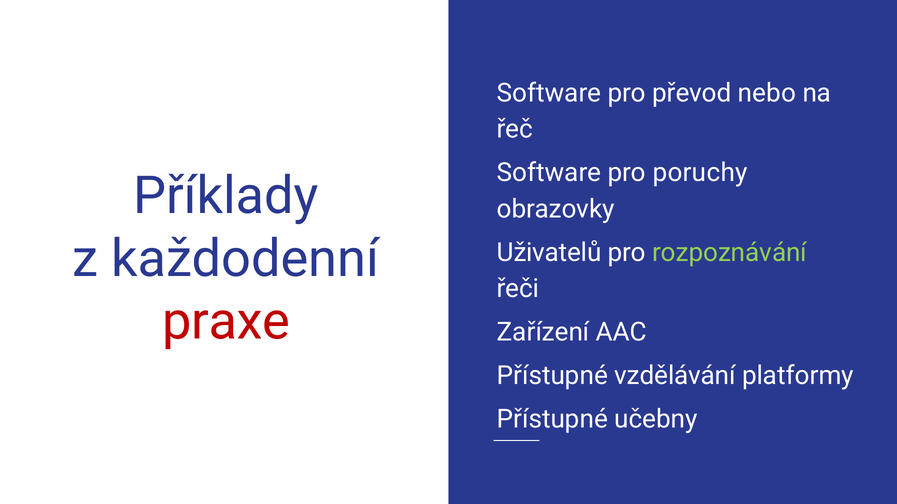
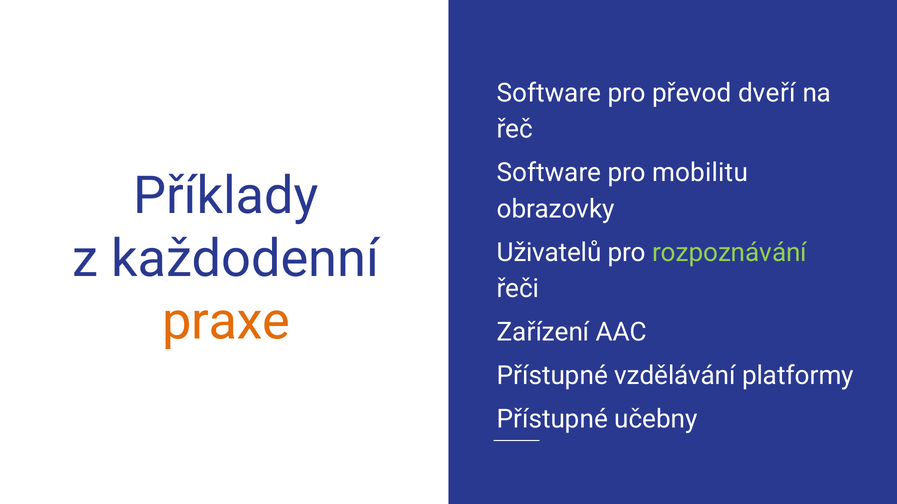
nebo: nebo -> dveří
poruchy: poruchy -> mobilitu
praxe colour: red -> orange
